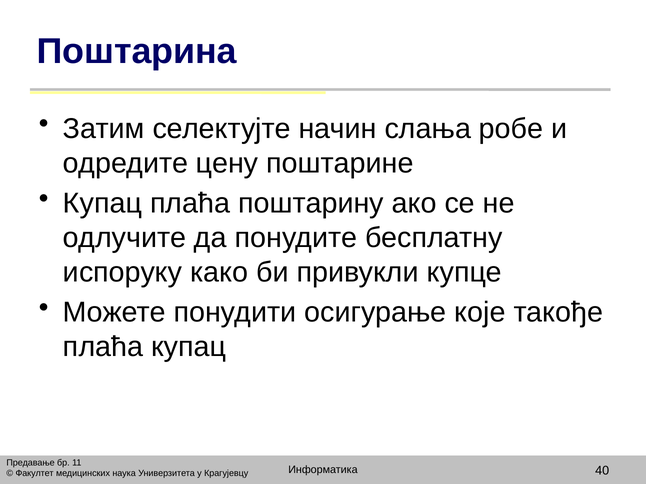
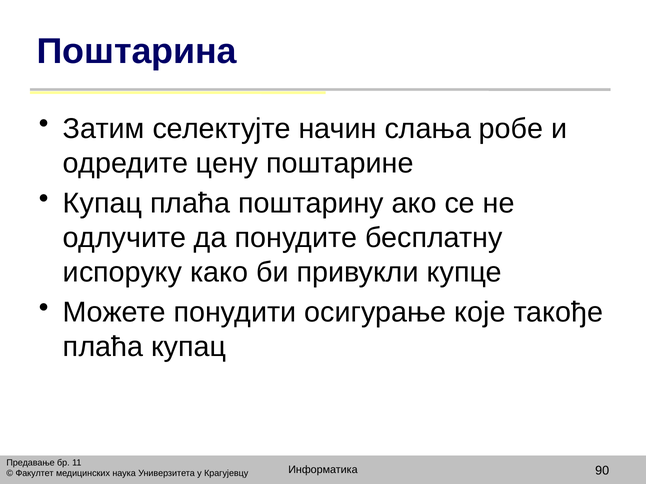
40: 40 -> 90
